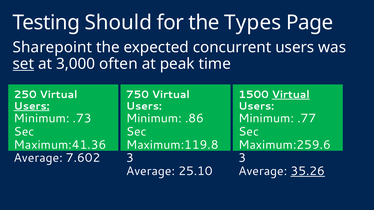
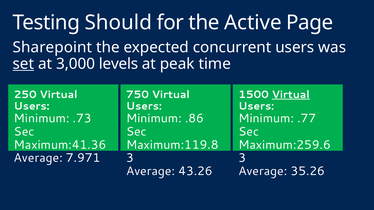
Types: Types -> Active
often: often -> levels
Users at (32, 106) underline: present -> none
7.602: 7.602 -> 7.971
25.10: 25.10 -> 43.26
35.26 underline: present -> none
